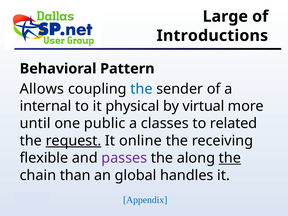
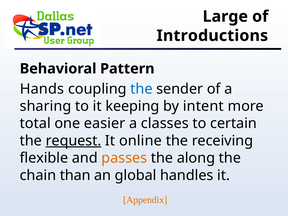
Allows: Allows -> Hands
internal: internal -> sharing
physical: physical -> keeping
virtual: virtual -> intent
until: until -> total
public: public -> easier
related: related -> certain
passes colour: purple -> orange
the at (230, 158) underline: present -> none
Appendix colour: blue -> orange
